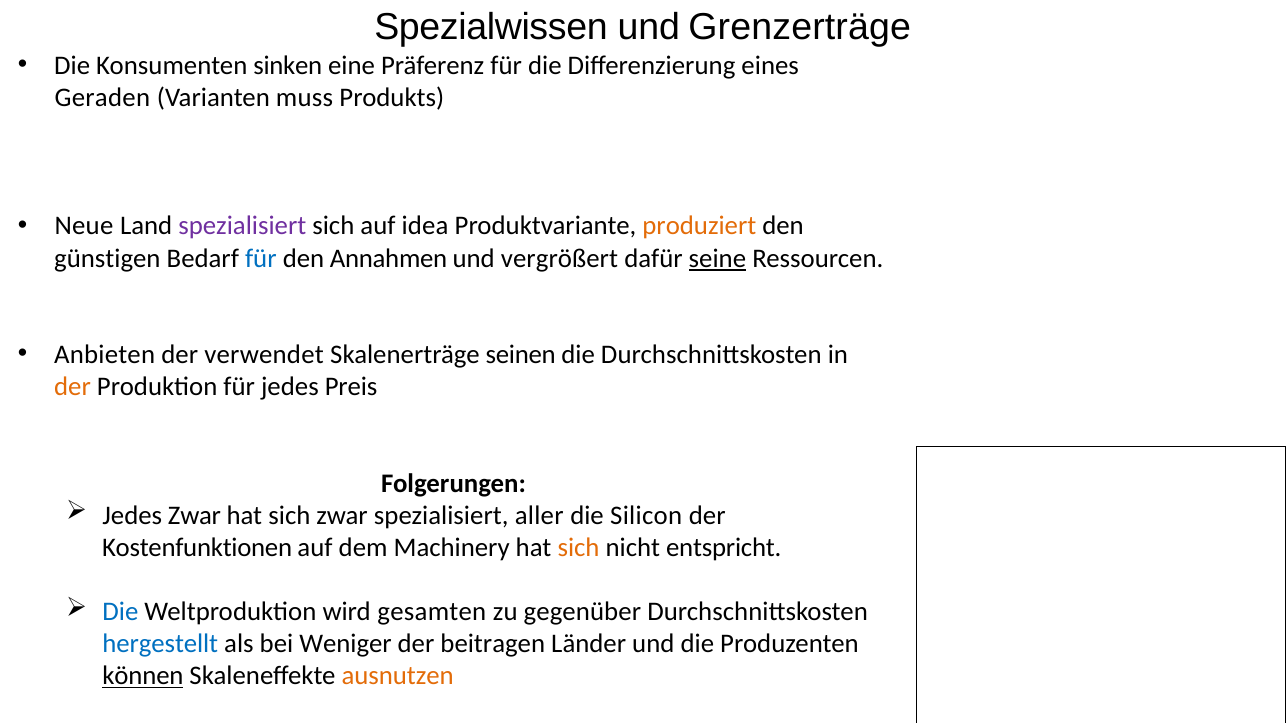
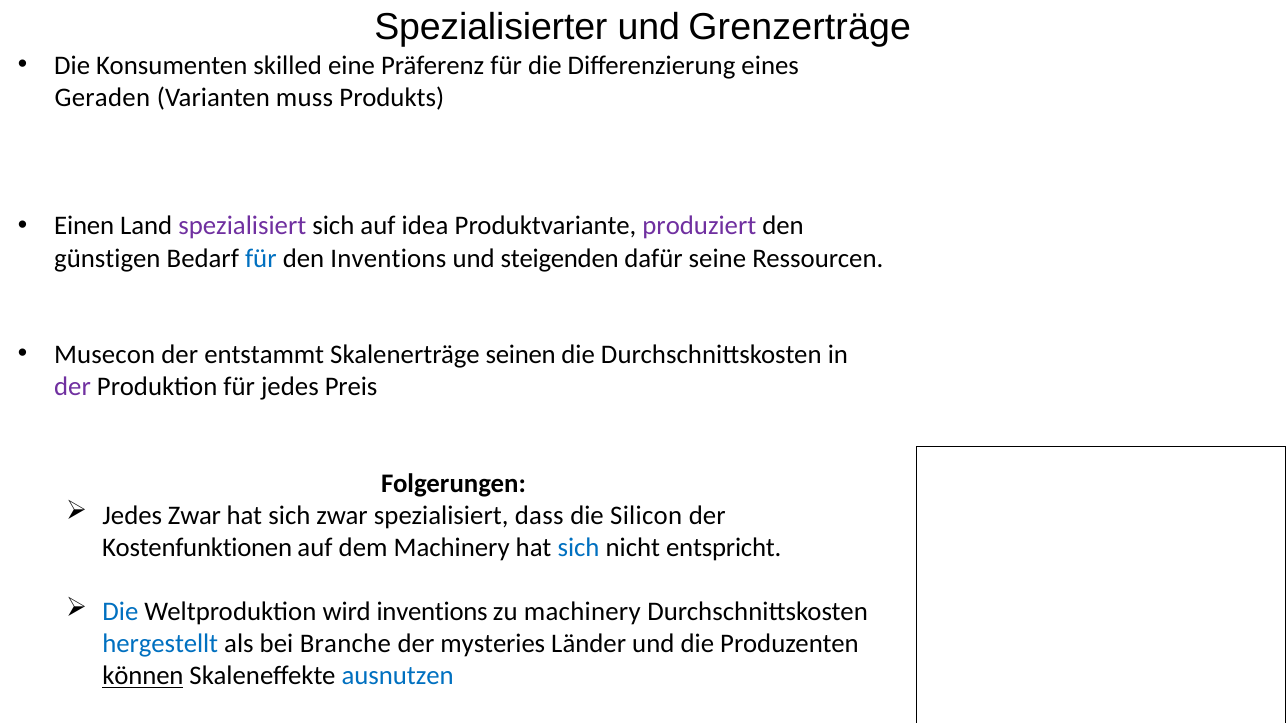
Spezialwissen: Spezialwissen -> Spezialisierter
sinken: sinken -> skilled
Neue: Neue -> Einen
produziert colour: orange -> purple
den Annahmen: Annahmen -> Inventions
vergrößert: vergrößert -> steigenden
seine underline: present -> none
Anbieten: Anbieten -> Musecon
verwendet: verwendet -> entstammt
der at (73, 387) colour: orange -> purple
aller: aller -> dass
sich at (579, 548) colour: orange -> blue
wird gesamten: gesamten -> inventions
zu gegenüber: gegenüber -> machinery
Weniger: Weniger -> Branche
beitragen: beitragen -> mysteries
ausnutzen colour: orange -> blue
